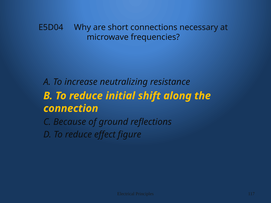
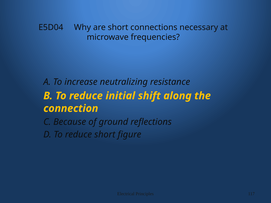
reduce effect: effect -> short
